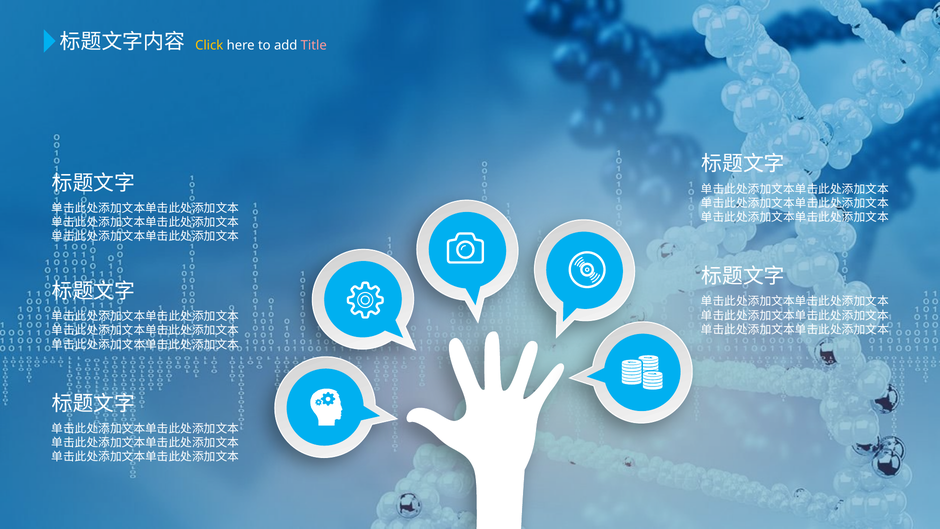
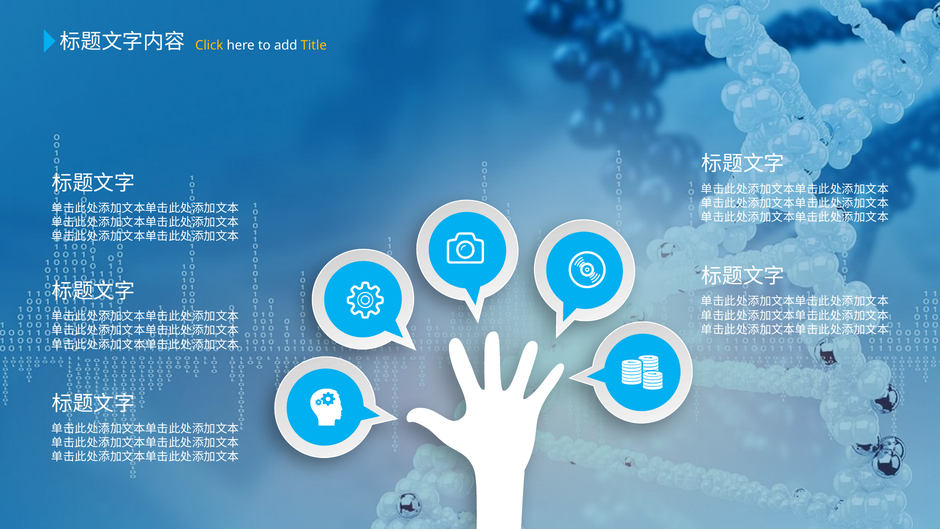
Title colour: pink -> yellow
